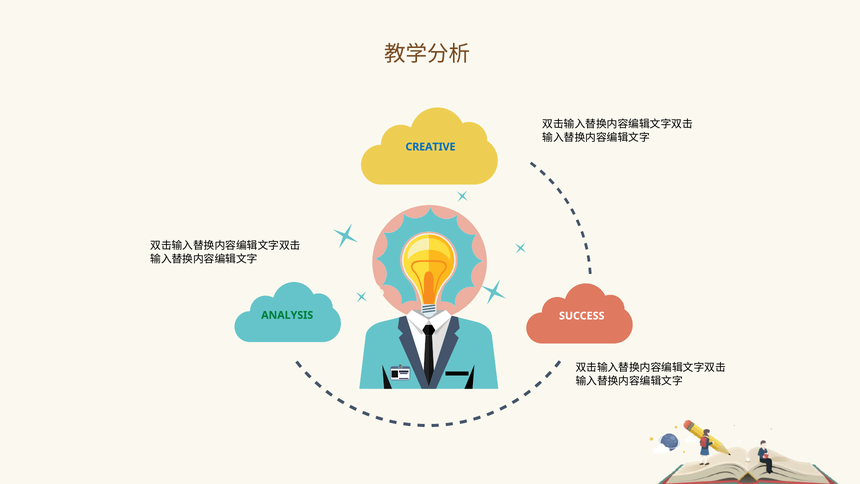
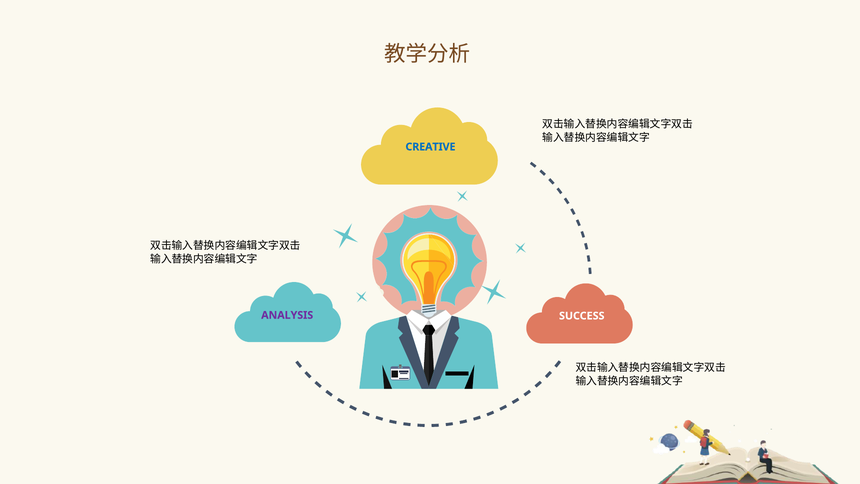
ANALYSIS colour: green -> purple
